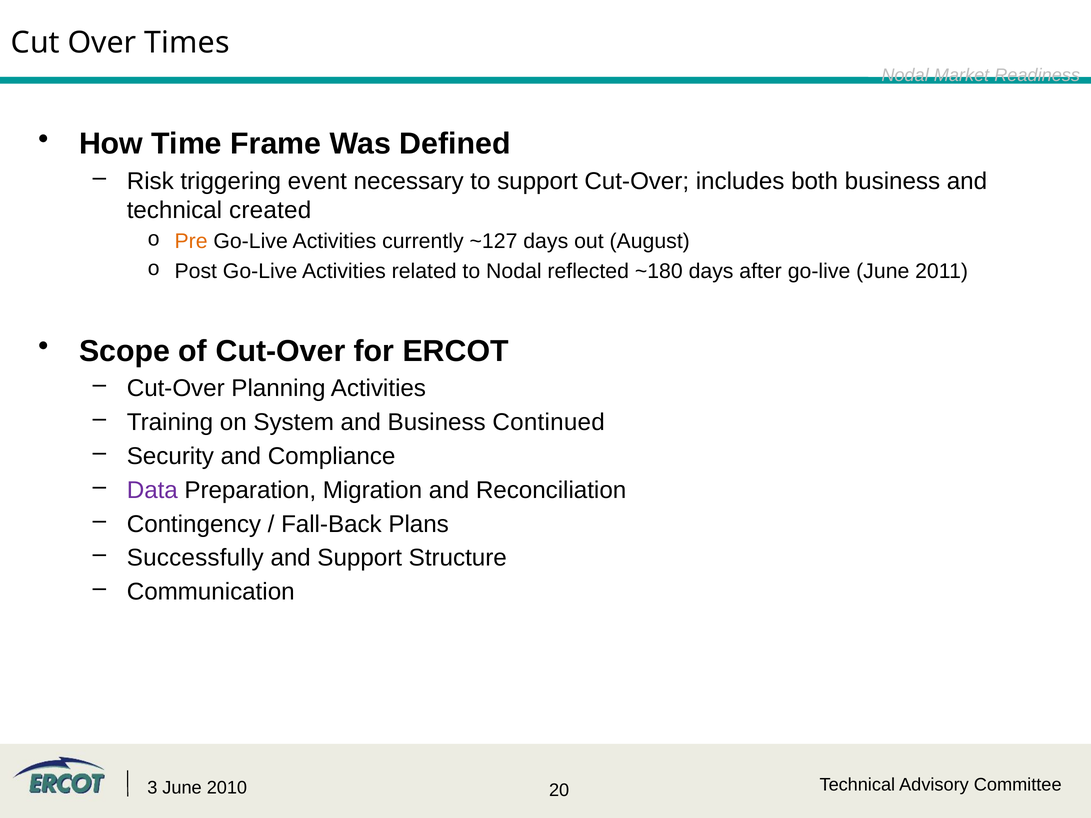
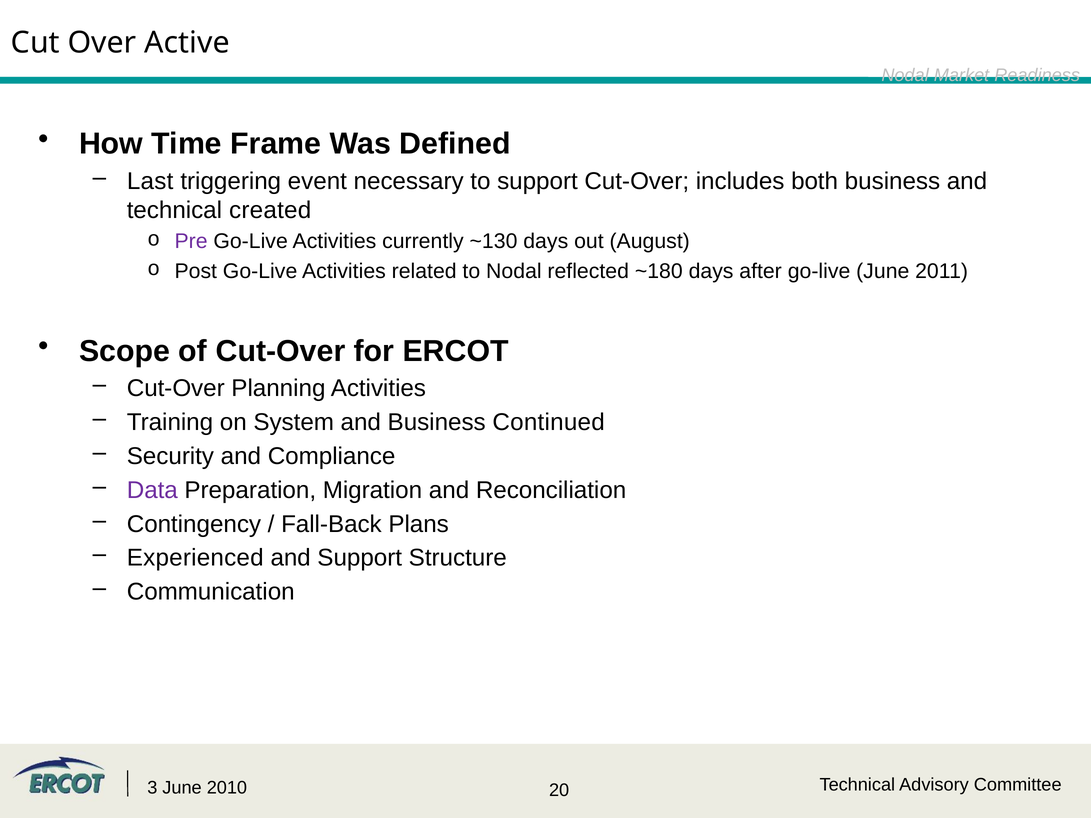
Times: Times -> Active
Risk: Risk -> Last
Pre colour: orange -> purple
~127: ~127 -> ~130
Successfully: Successfully -> Experienced
